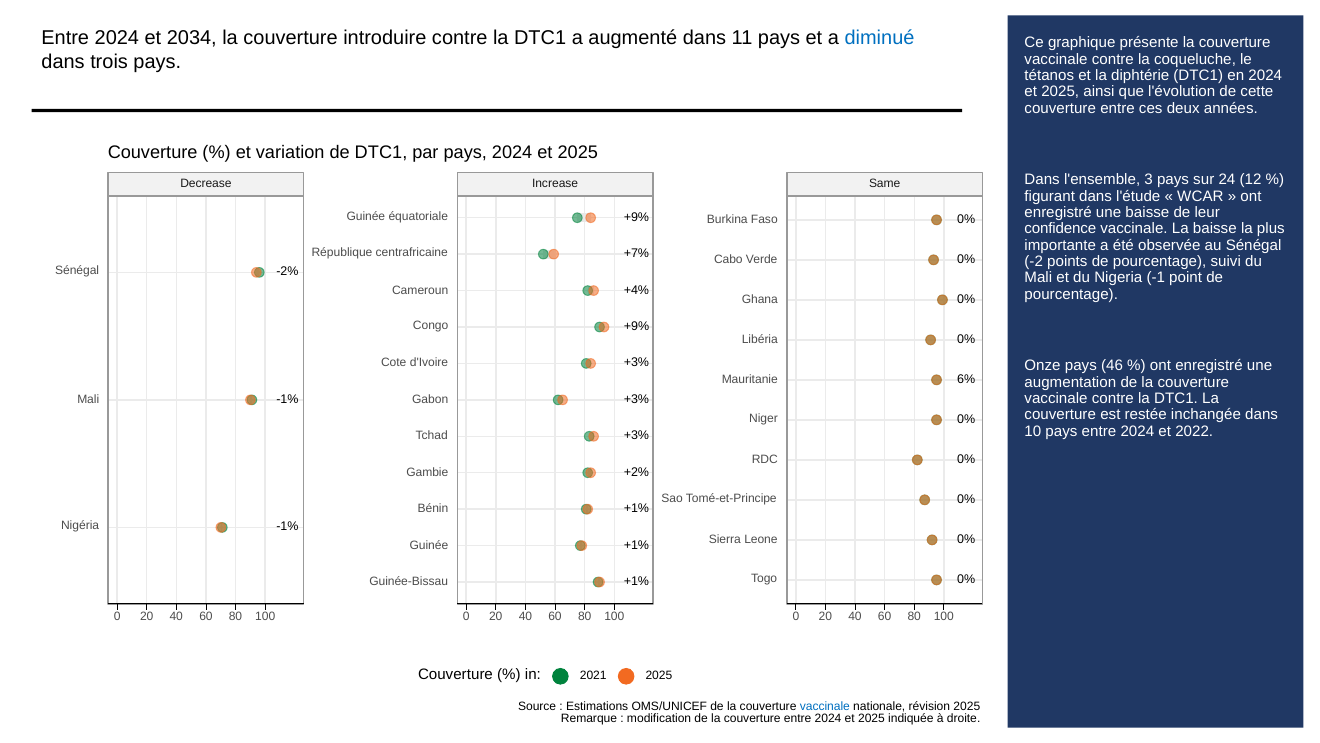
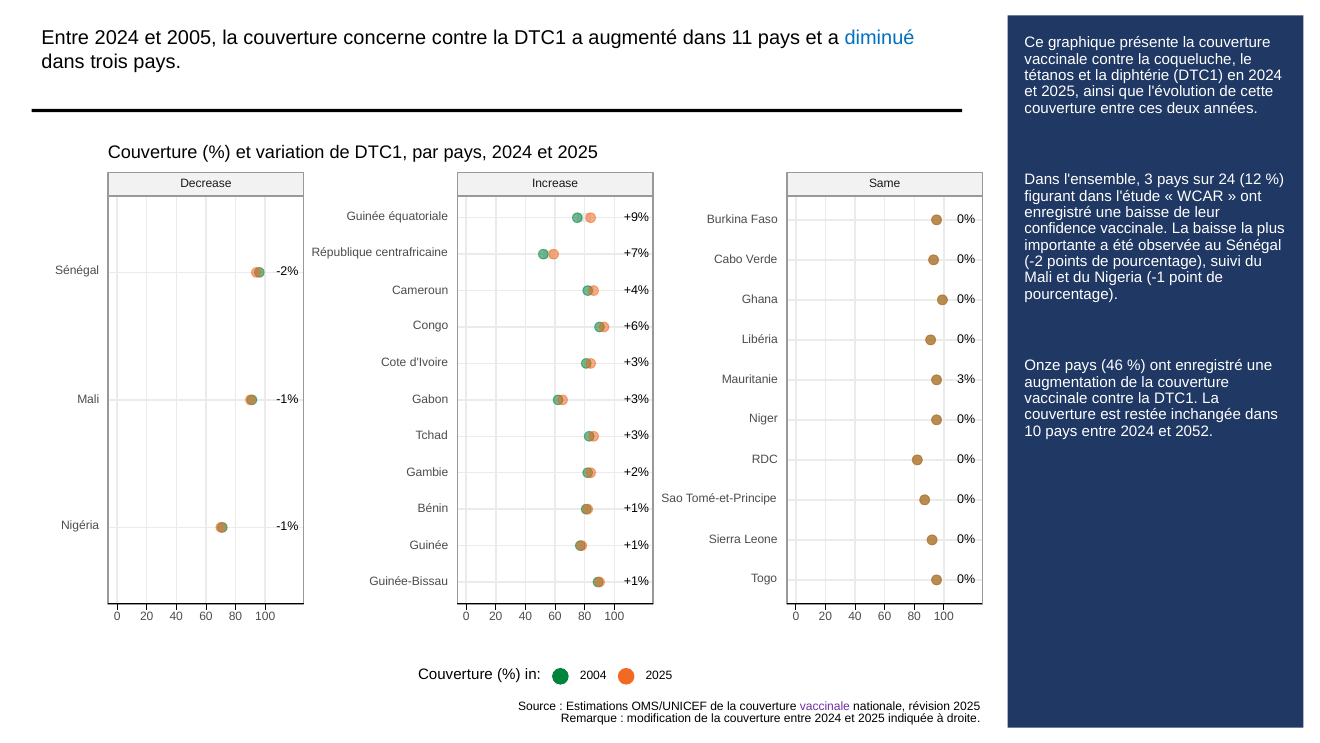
2034: 2034 -> 2005
introduire: introduire -> concerne
+9% at (636, 326): +9% -> +6%
6%: 6% -> 3%
2022: 2022 -> 2052
2021: 2021 -> 2004
vaccinale at (825, 706) colour: blue -> purple
